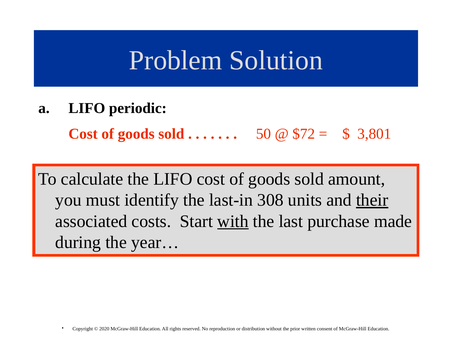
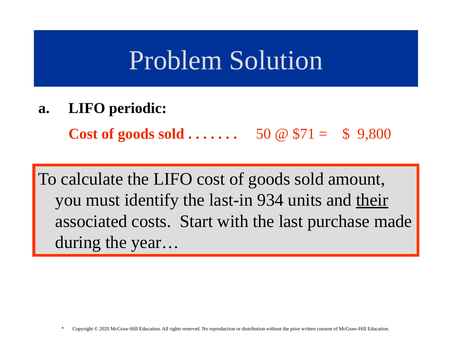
$72: $72 -> $71
3,801: 3,801 -> 9,800
308: 308 -> 934
with underline: present -> none
